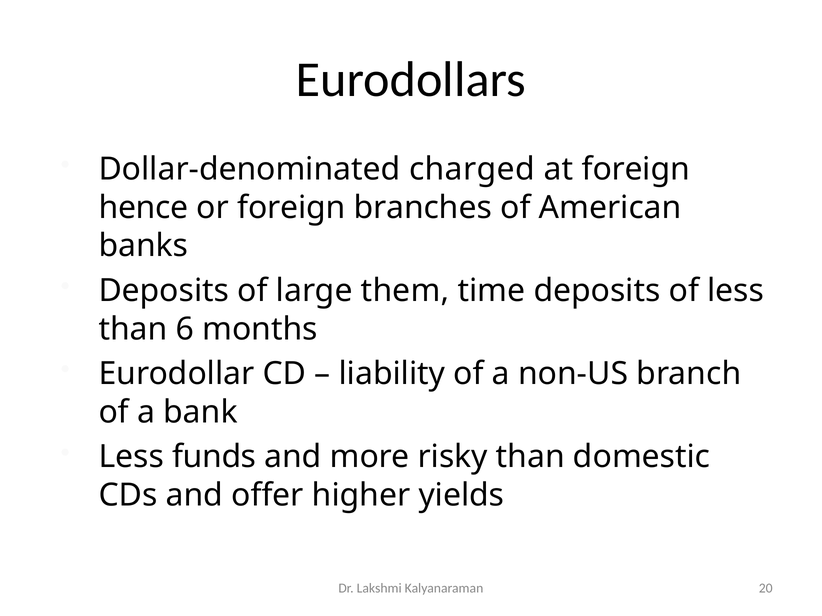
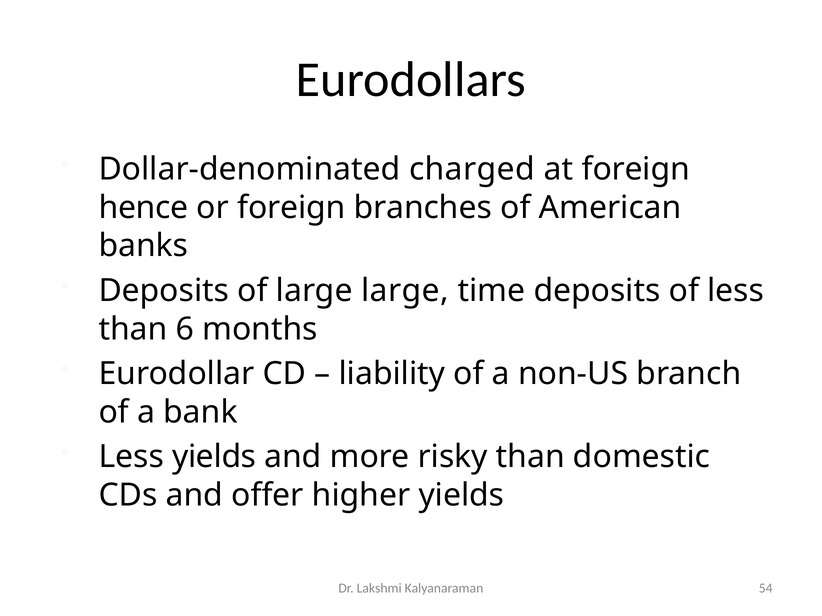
large them: them -> large
Less funds: funds -> yields
20: 20 -> 54
